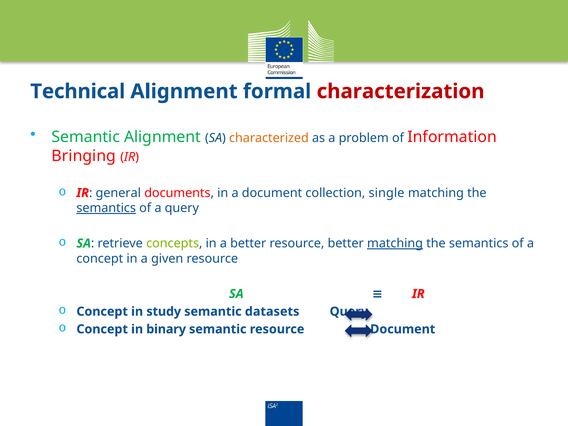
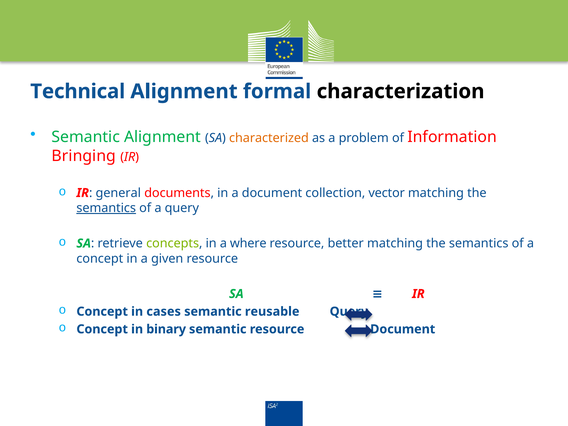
characterization colour: red -> black
single: single -> vector
a better: better -> where
matching at (395, 243) underline: present -> none
study: study -> cases
datasets: datasets -> reusable
